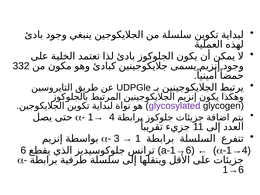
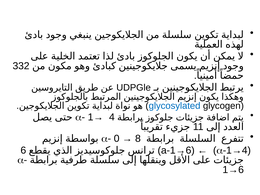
glycosylated colour: purple -> blue
3: 3 -> 0
1: 1 -> 8
